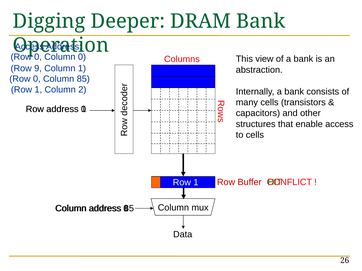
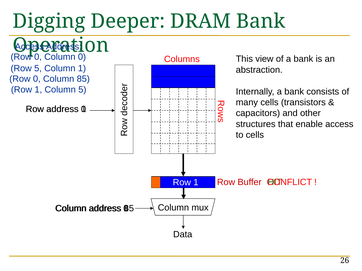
Row 9: 9 -> 5
Column 2: 2 -> 5
